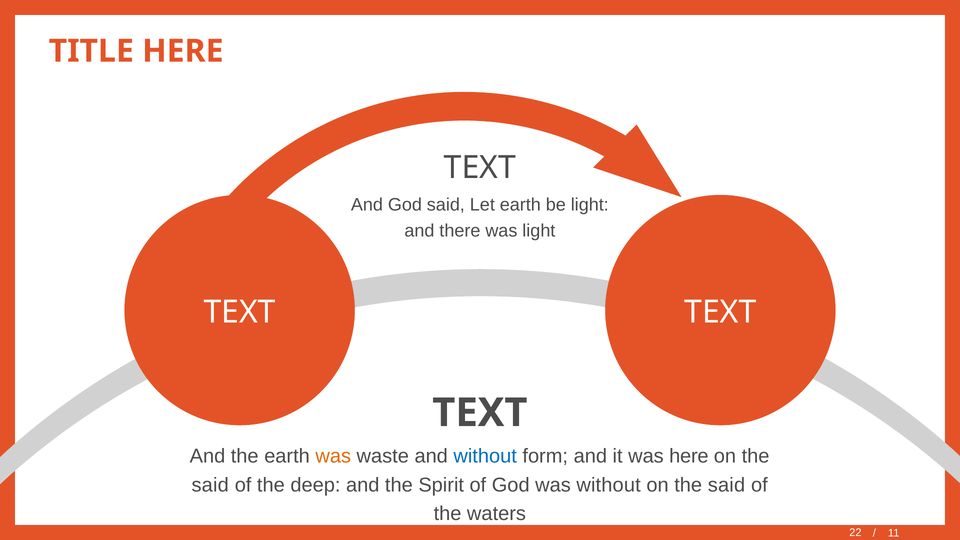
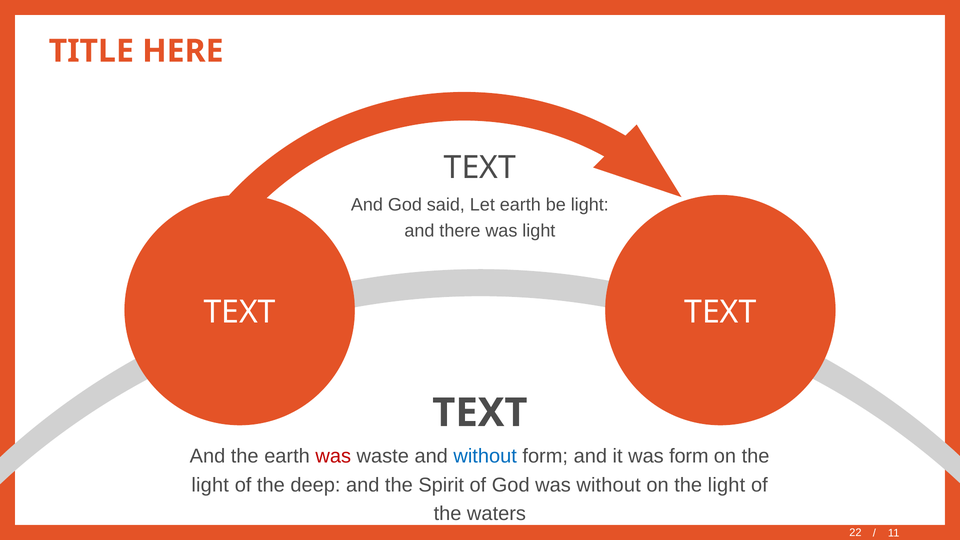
was at (333, 456) colour: orange -> red
was here: here -> form
said at (210, 485): said -> light
said at (726, 485): said -> light
